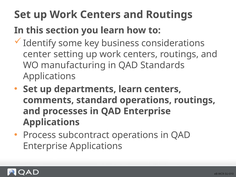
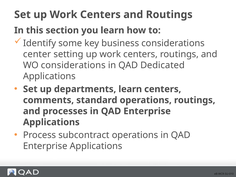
WO manufacturing: manufacturing -> considerations
Standards: Standards -> Dedicated
